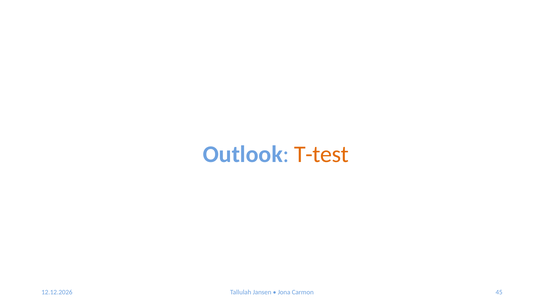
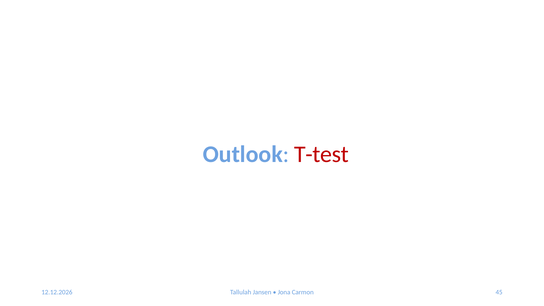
T-test colour: orange -> red
